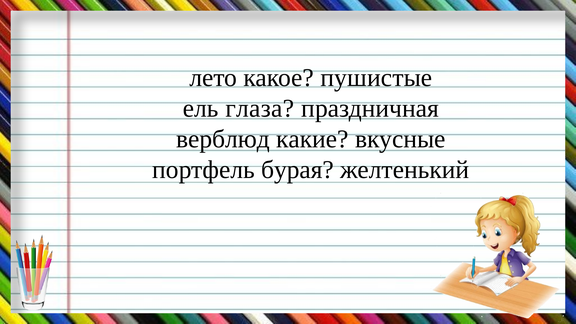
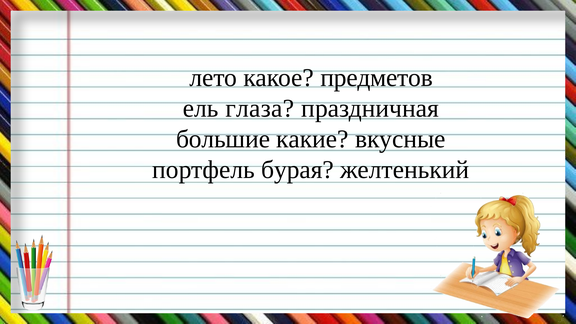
пушистые: пушистые -> предметов
верблюд: верблюд -> большие
